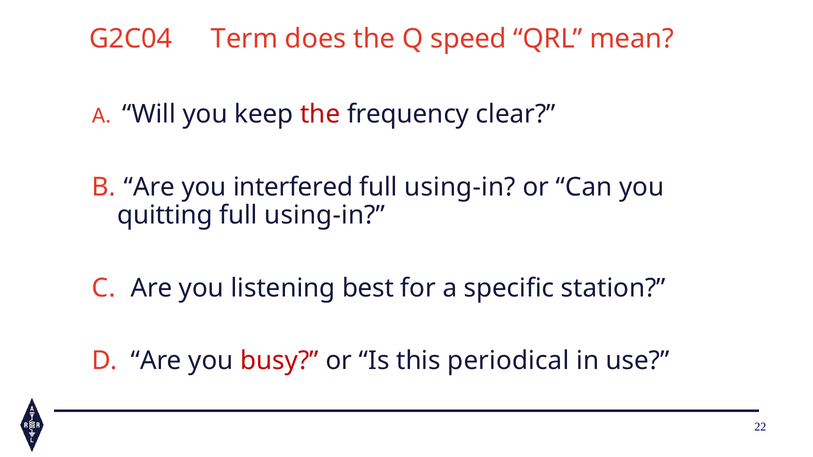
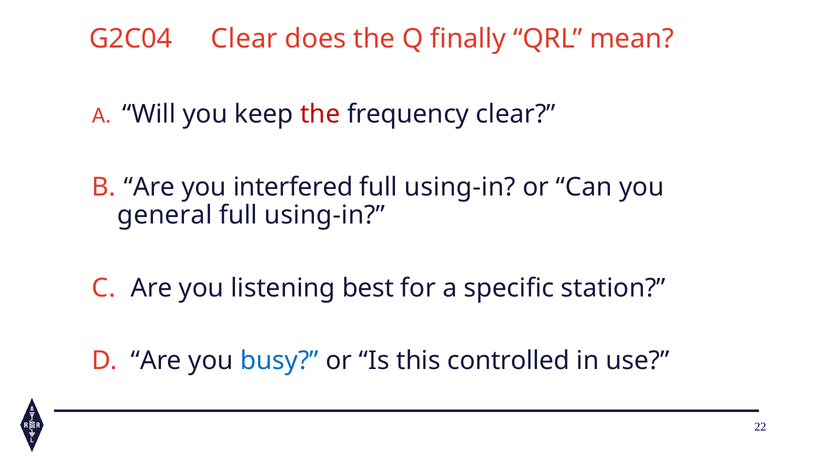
G2C04 Term: Term -> Clear
speed: speed -> finally
quitting: quitting -> general
busy colour: red -> blue
periodical: periodical -> controlled
